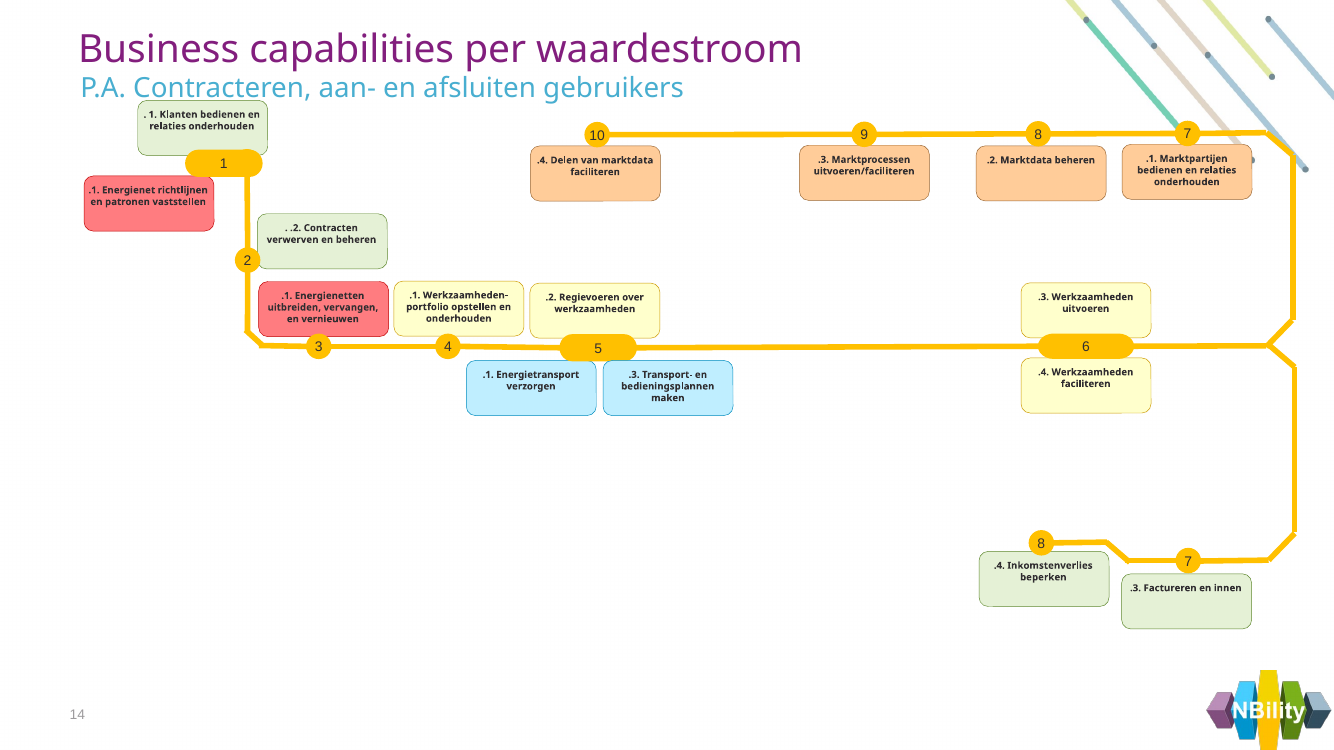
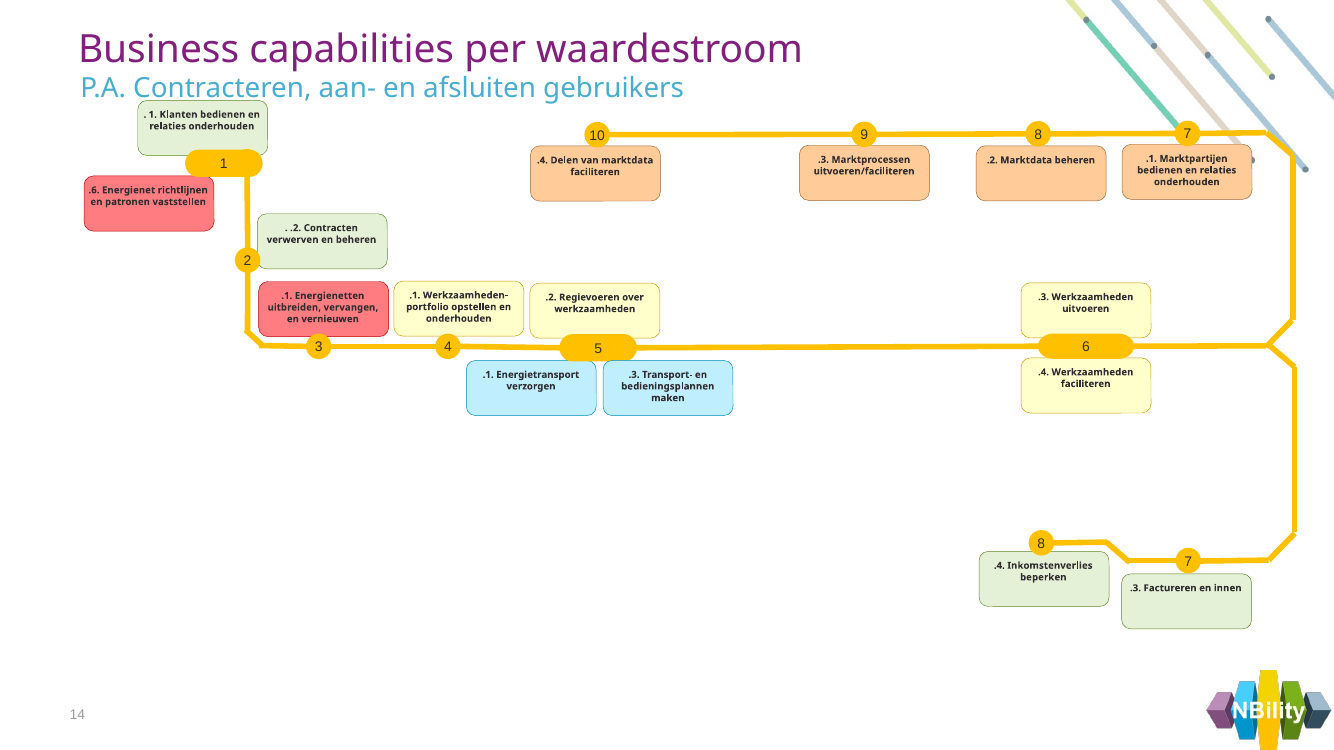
.1 at (94, 190): .1 -> .6
